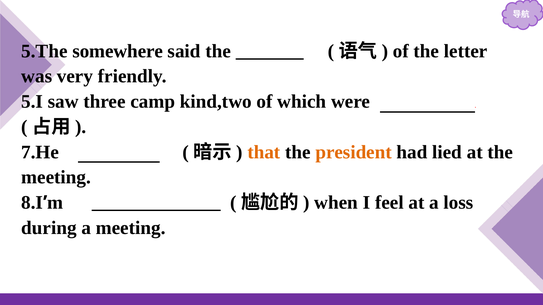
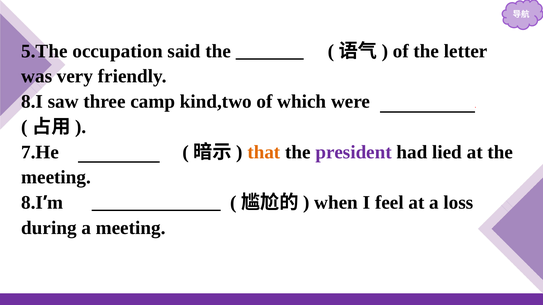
somewhere: somewhere -> occupation
5.I at (32, 102): 5.I -> 8.I
president colour: orange -> purple
